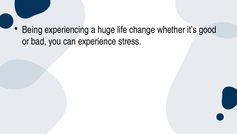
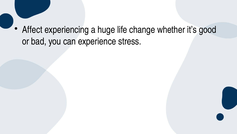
Being: Being -> Affect
